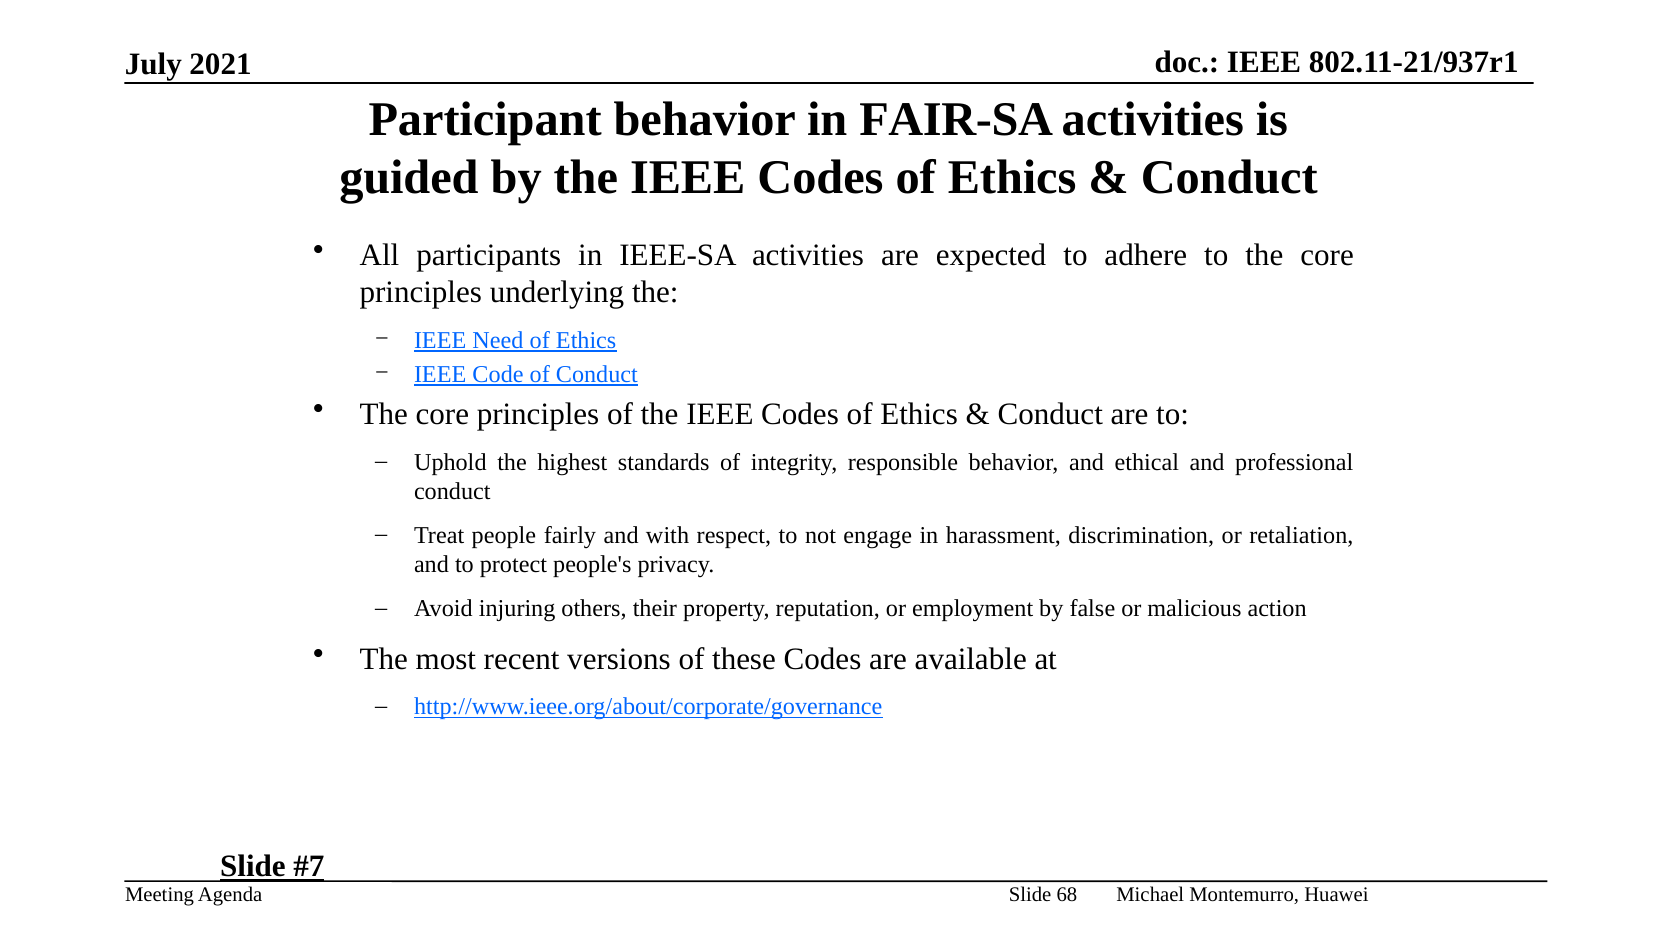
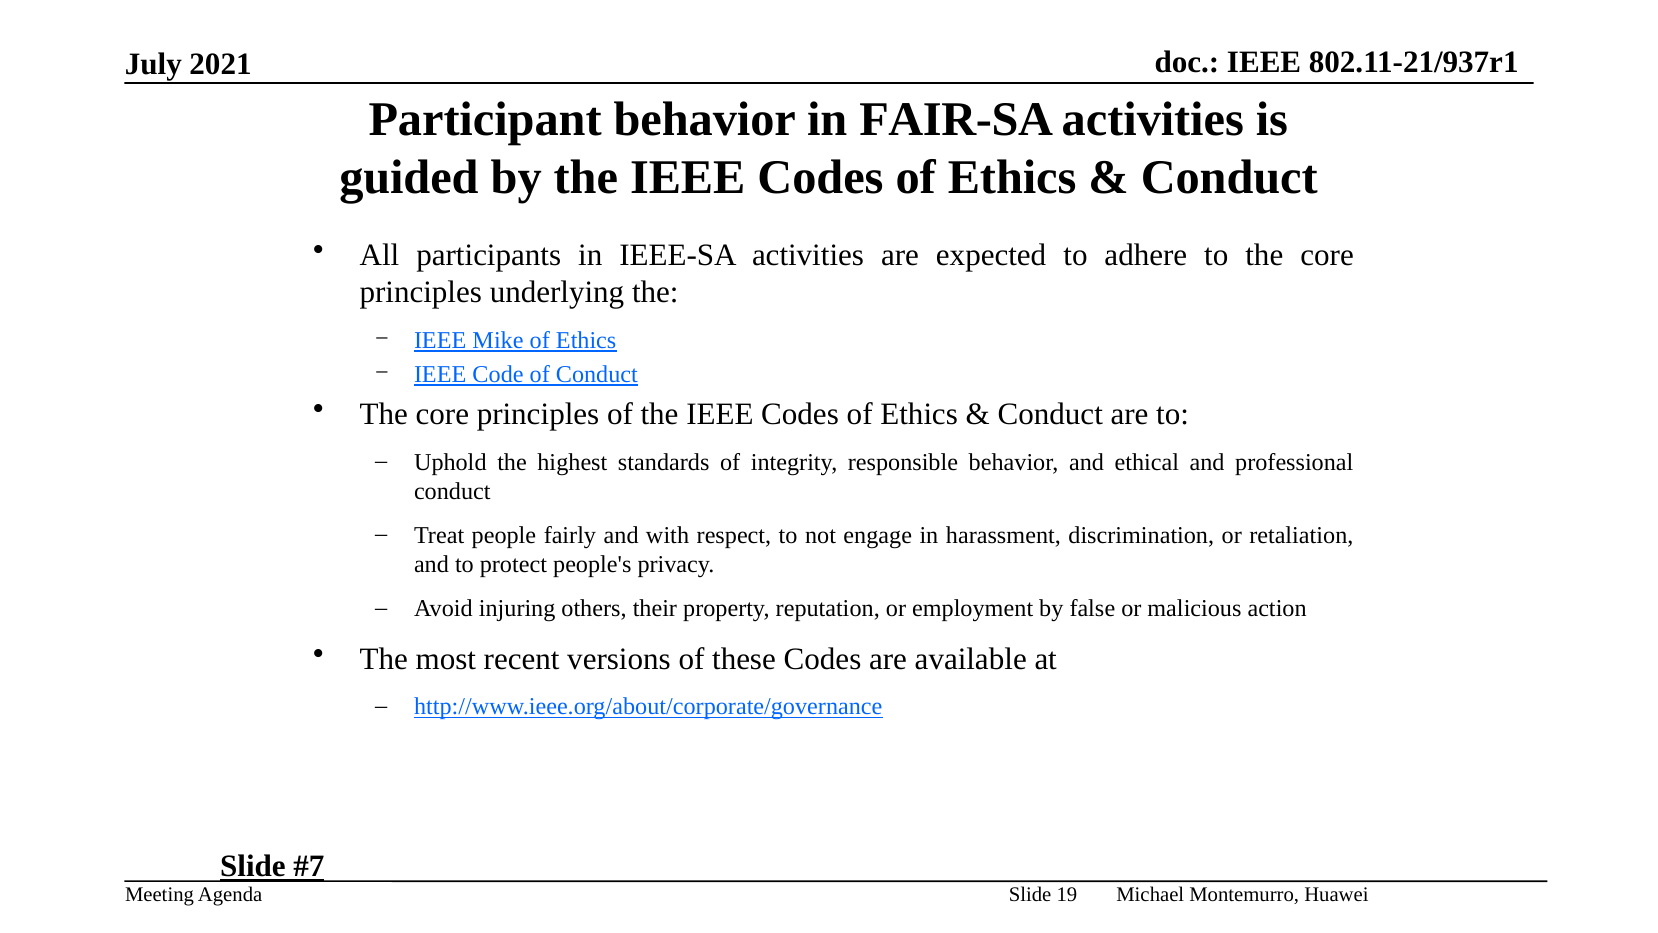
Need: Need -> Mike
68: 68 -> 19
